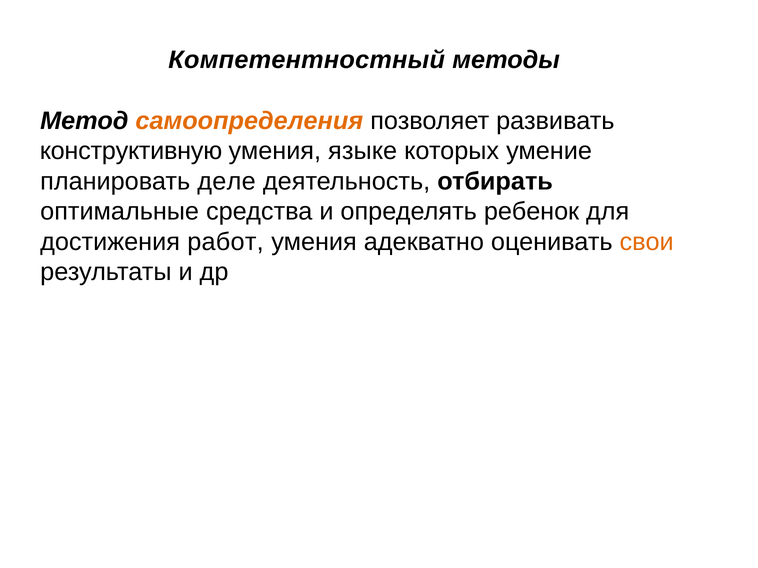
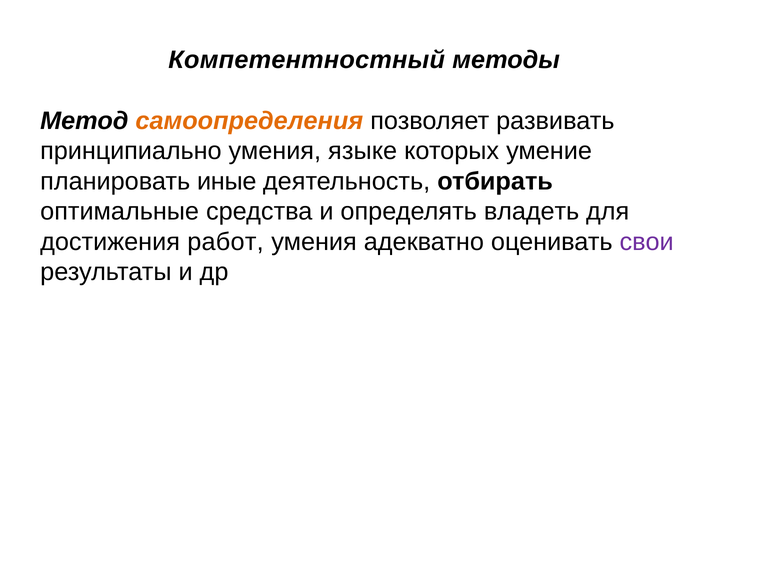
конструктивную: конструктивную -> принципиально
деле: деле -> иные
ребенок: ребенок -> владеть
свои colour: orange -> purple
